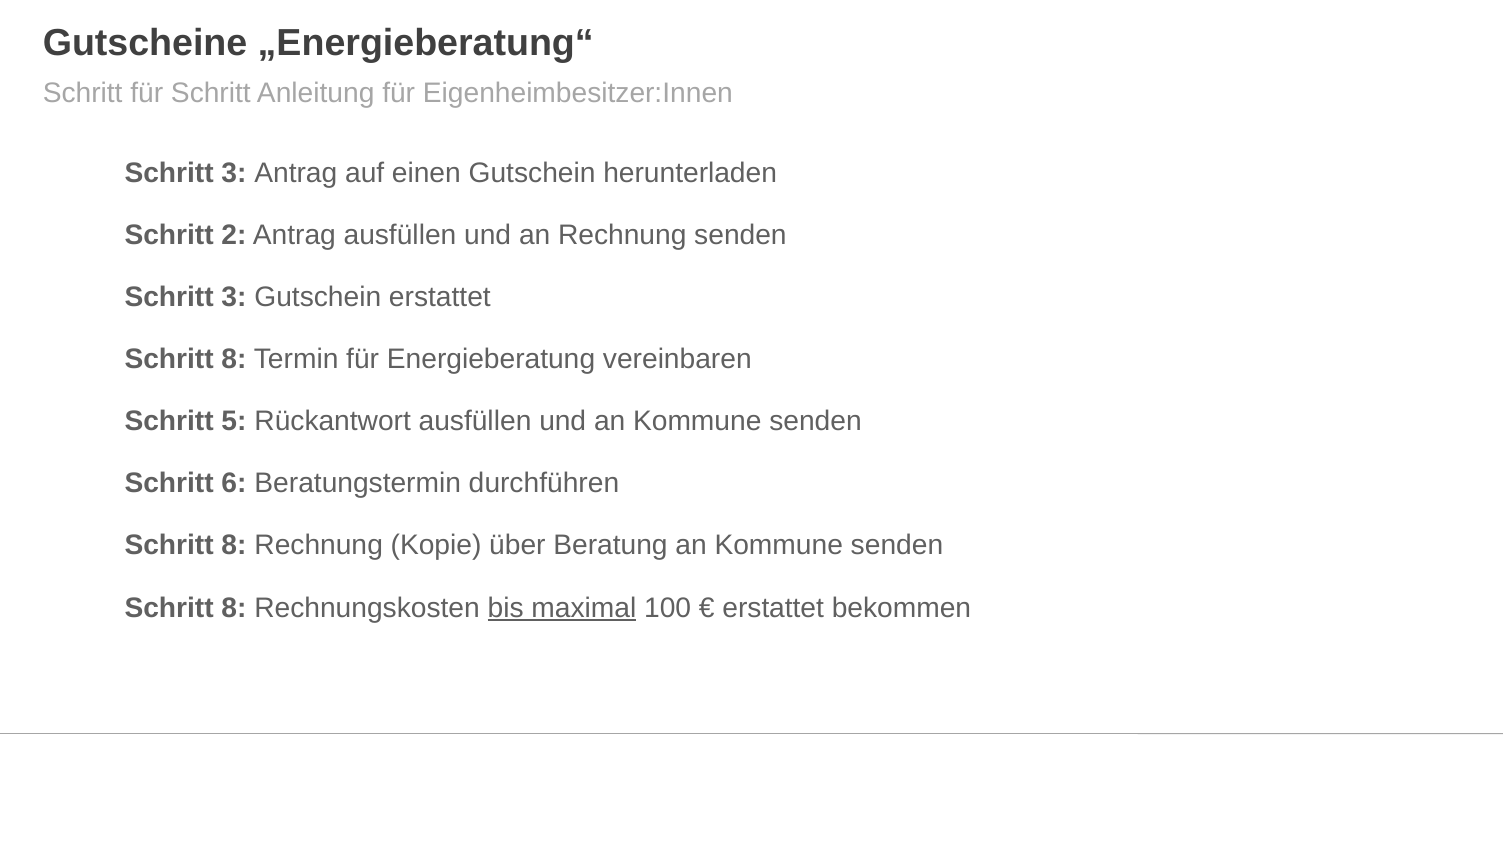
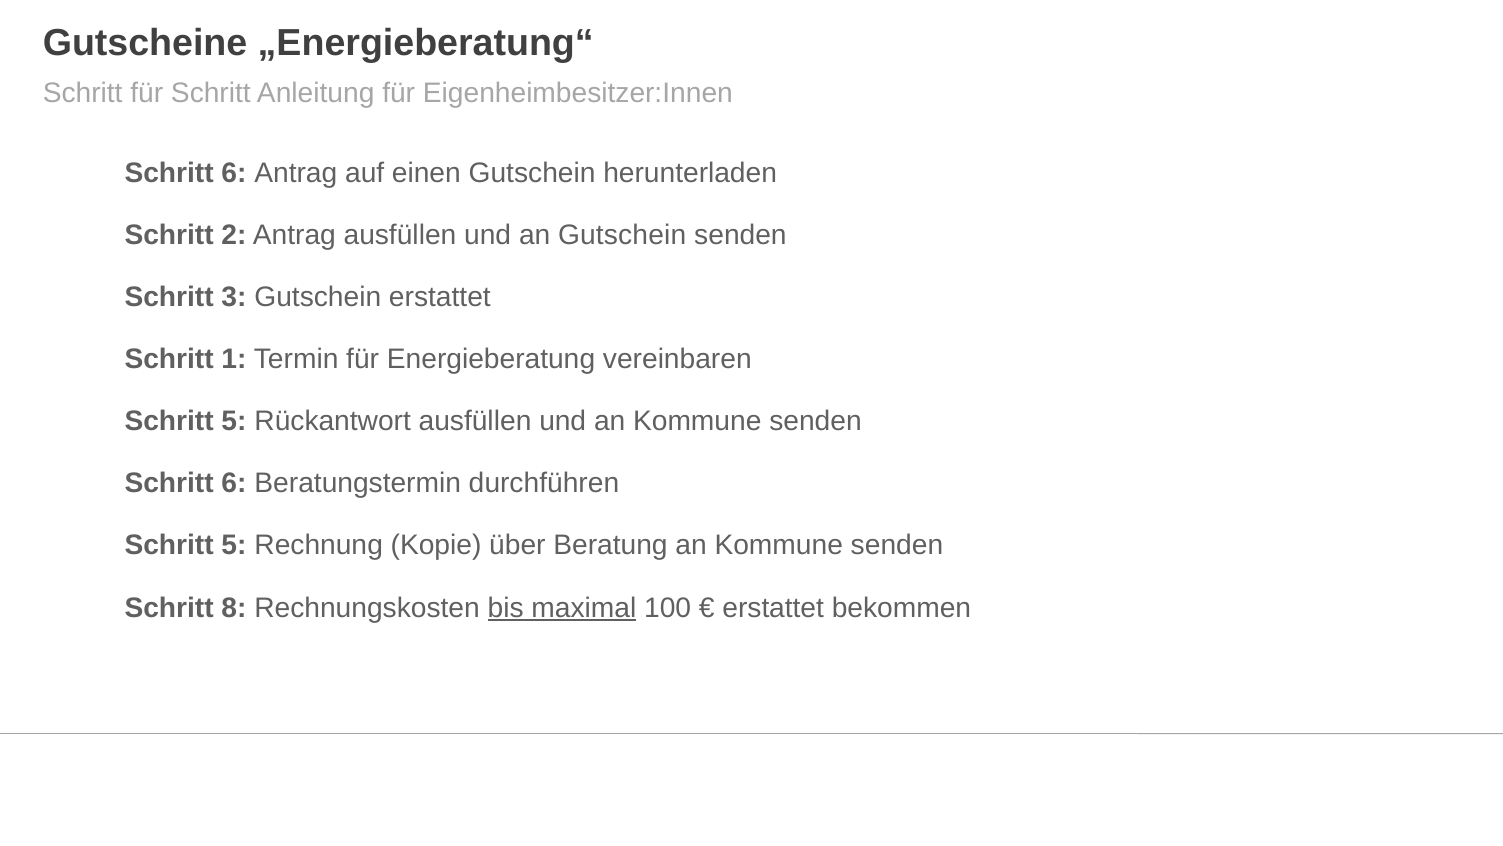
3 at (234, 173): 3 -> 6
an Rechnung: Rechnung -> Gutschein
8 at (234, 359): 8 -> 1
8 at (234, 545): 8 -> 5
